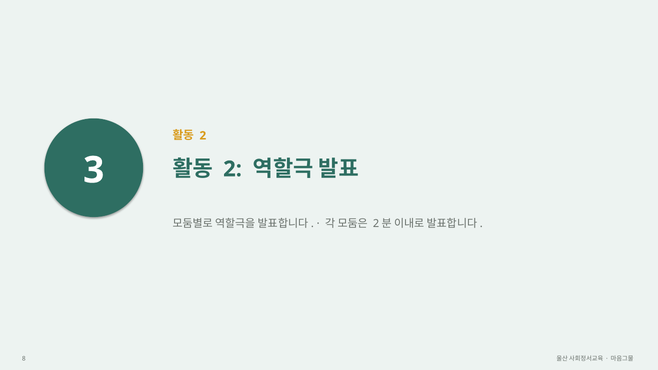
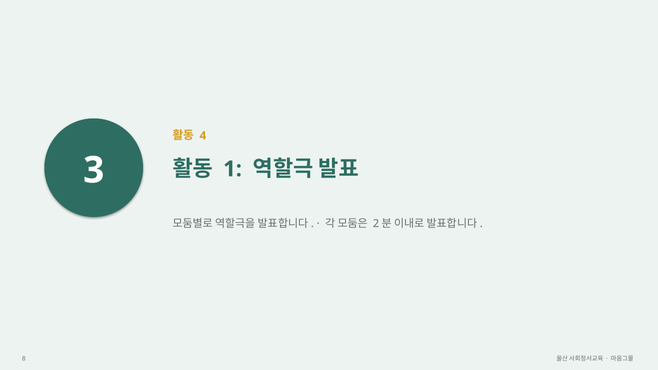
2 at (203, 136): 2 -> 4
2 at (233, 169): 2 -> 1
